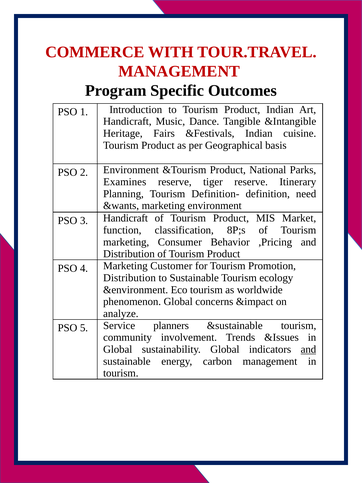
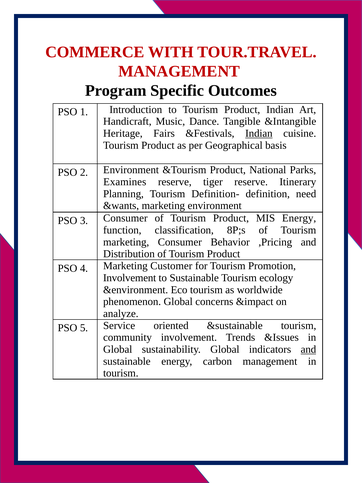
Indian at (259, 133) underline: none -> present
3 Handicraft: Handicraft -> Consumer
MIS Market: Market -> Energy
Distribution at (130, 278): Distribution -> Involvement
planners: planners -> oriented
